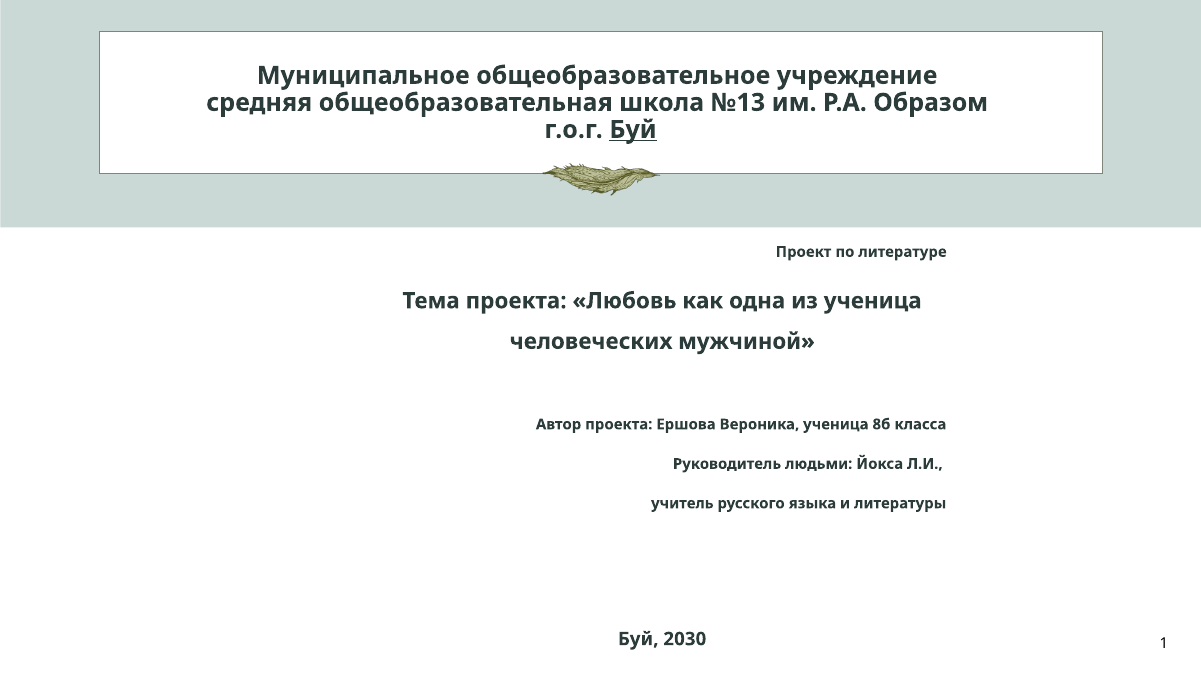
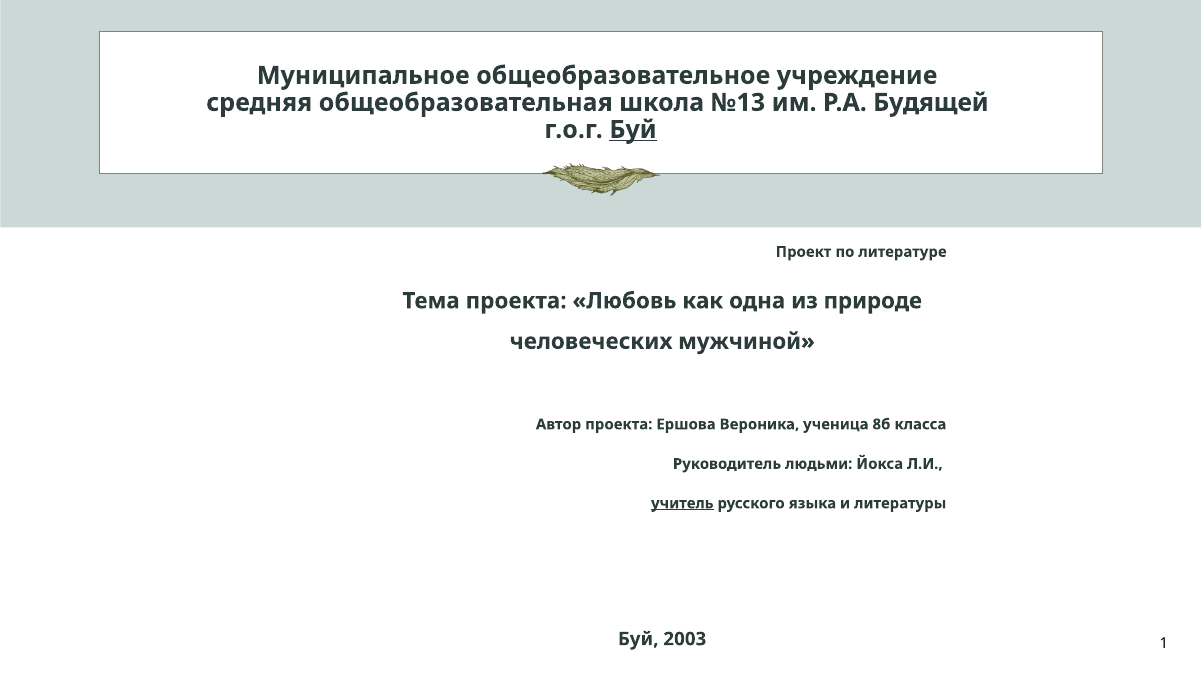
Образом: Образом -> Будящей
из ученица: ученица -> природе
учитель underline: none -> present
2030: 2030 -> 2003
